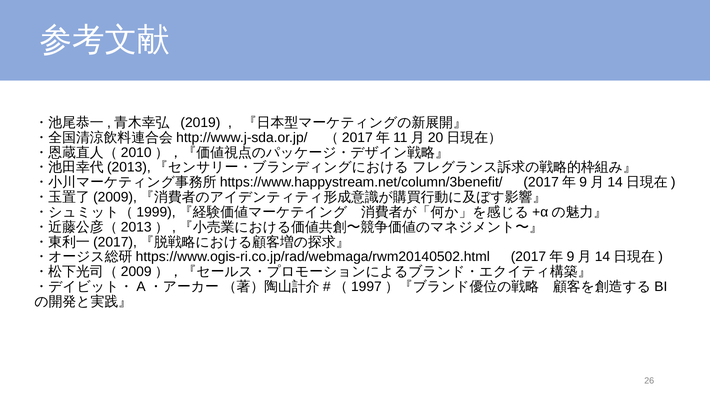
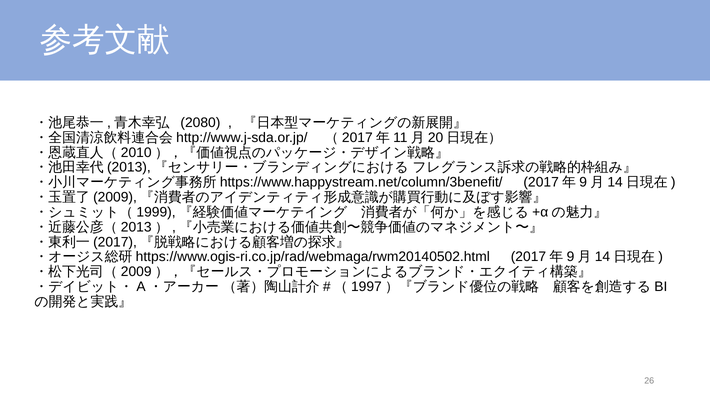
2019: 2019 -> 2080
